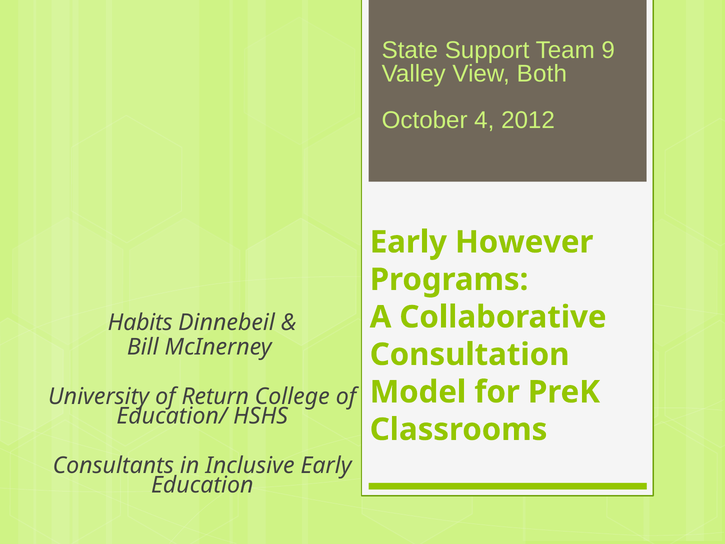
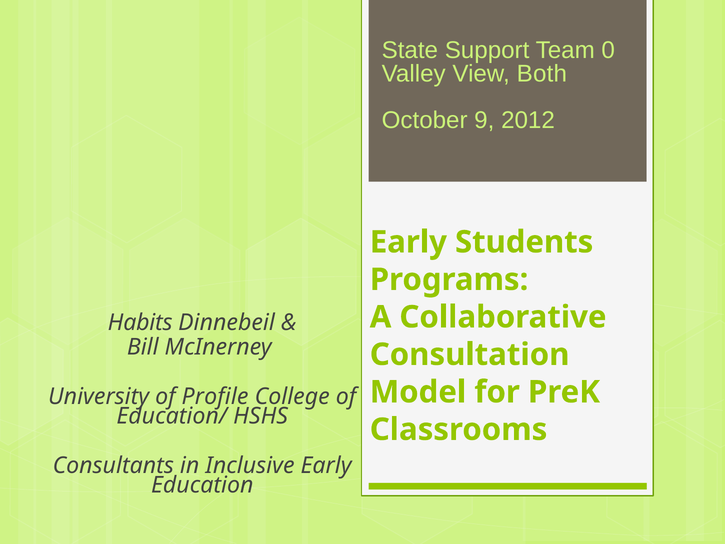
9: 9 -> 0
4: 4 -> 9
However: However -> Students
Return: Return -> Profile
